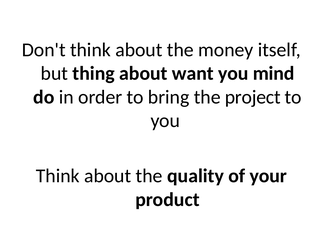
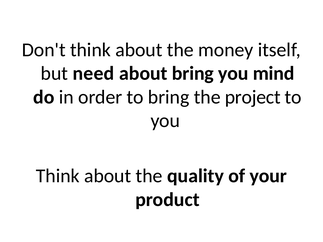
thing: thing -> need
about want: want -> bring
